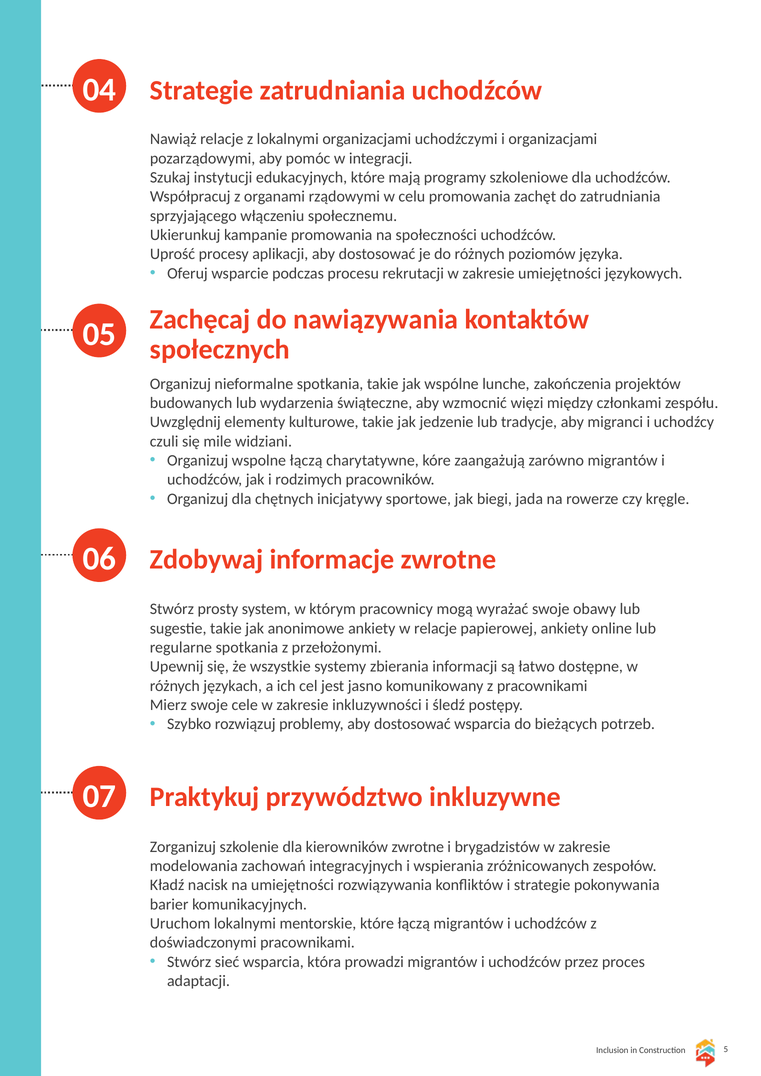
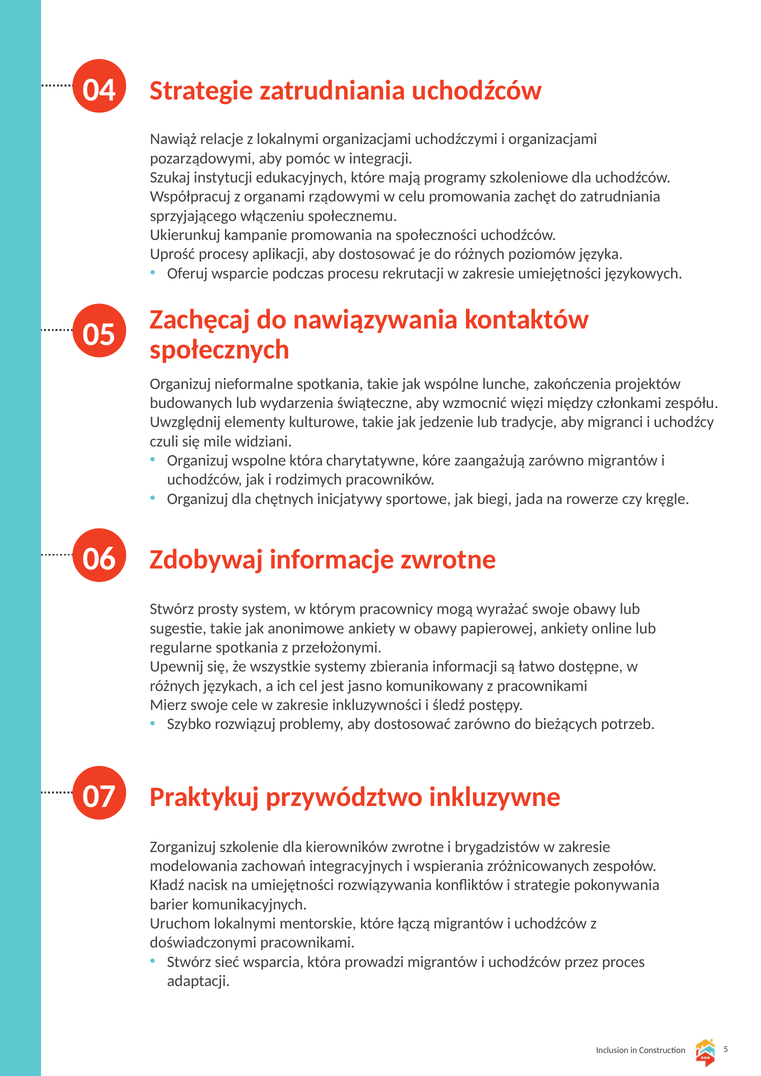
wspolne łączą: łączą -> która
w relacje: relacje -> obawy
dostosować wsparcia: wsparcia -> zarówno
